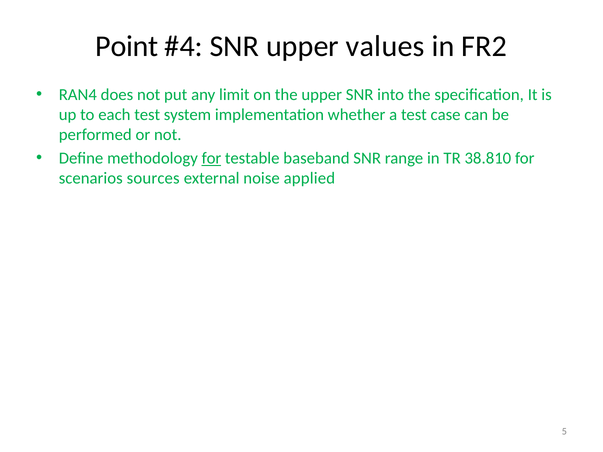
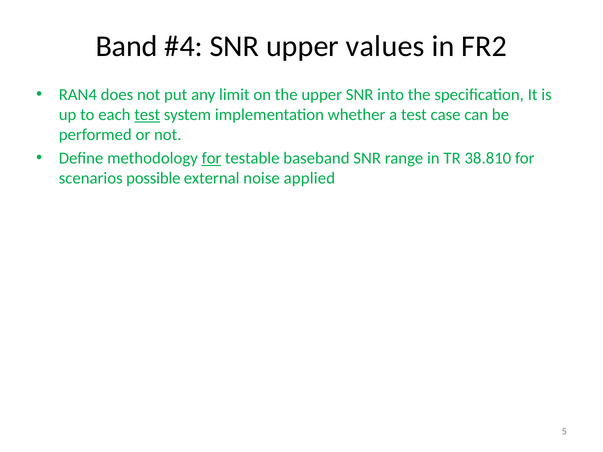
Point: Point -> Band
test at (147, 115) underline: none -> present
sources: sources -> possible
